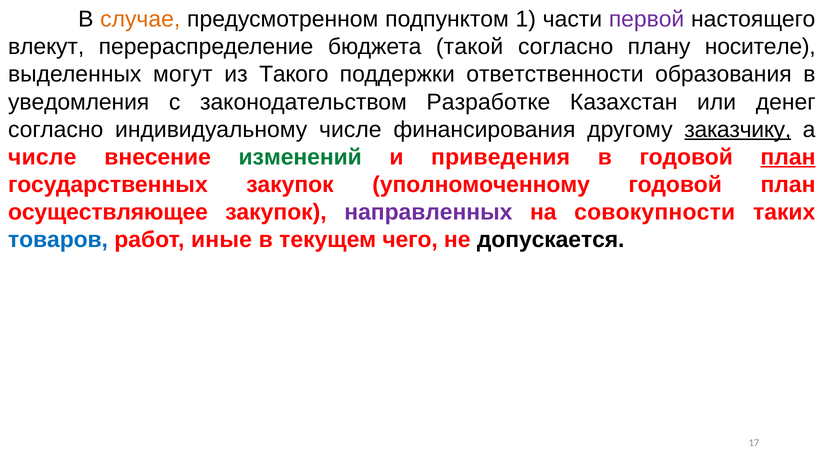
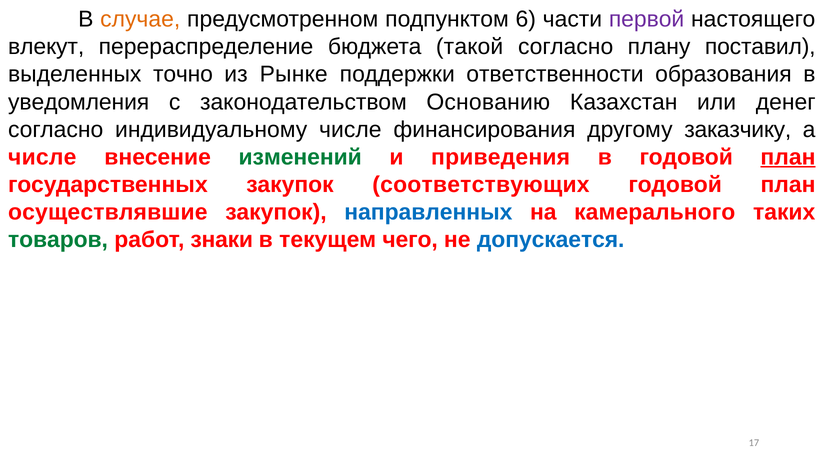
1: 1 -> 6
носителе: носителе -> поставил
могут: могут -> точно
Такого: Такого -> Рынке
Разработке: Разработке -> Основанию
заказчику underline: present -> none
уполномоченному: уполномоченному -> соответствующих
осуществляющее: осуществляющее -> осуществлявшие
направленных colour: purple -> blue
совокупности: совокупности -> камерального
товаров colour: blue -> green
иные: иные -> знаки
допускается colour: black -> blue
